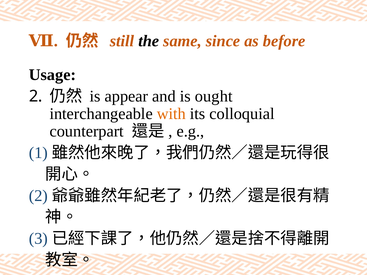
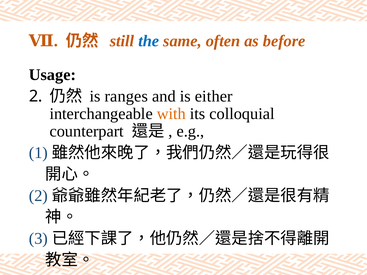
the colour: black -> blue
since: since -> often
appear: appear -> ranges
ought: ought -> either
